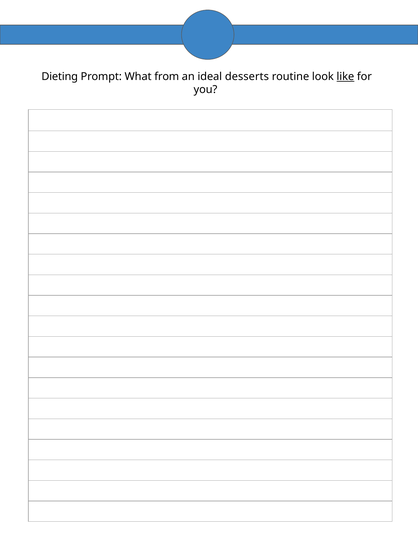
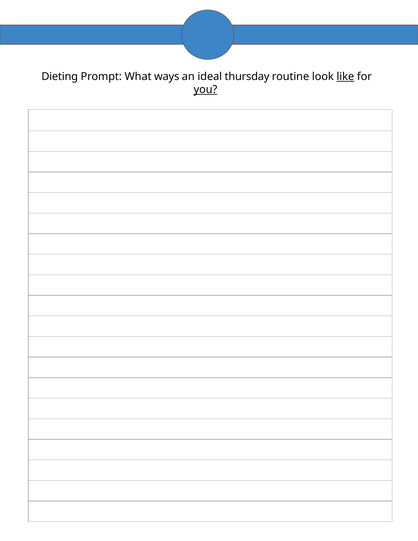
from: from -> ways
desserts: desserts -> thursday
you underline: none -> present
